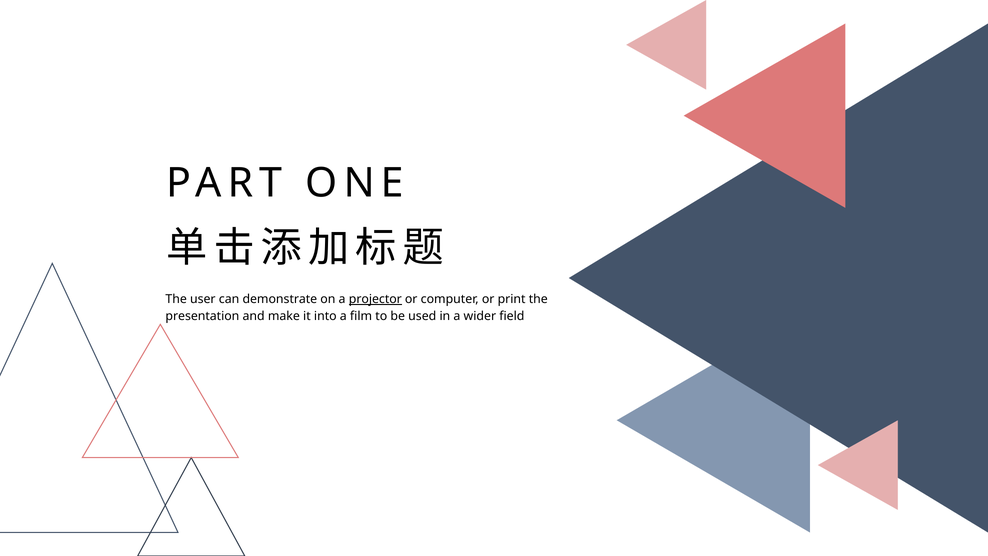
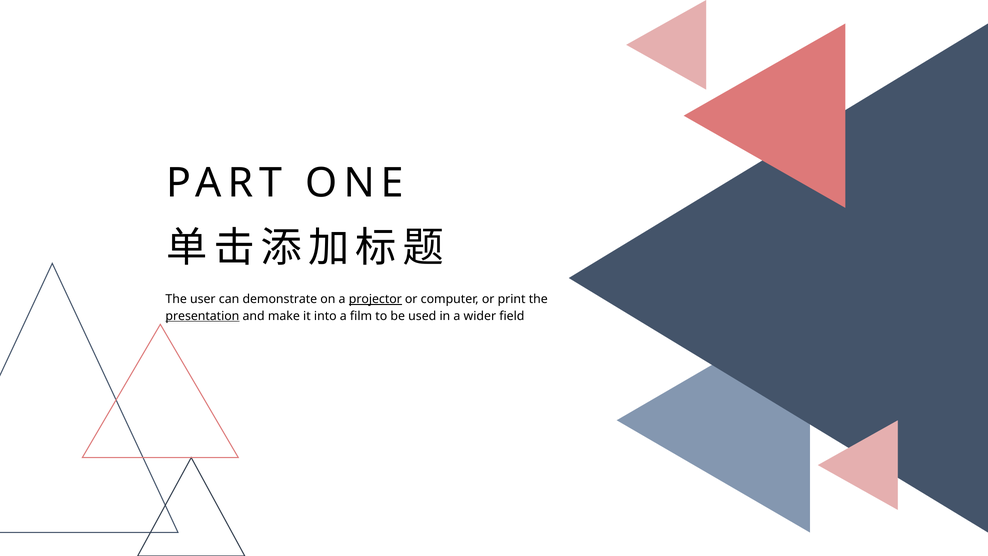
presentation underline: none -> present
